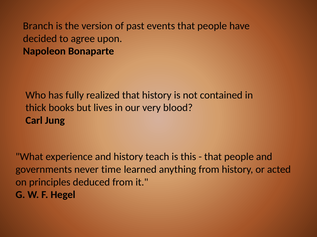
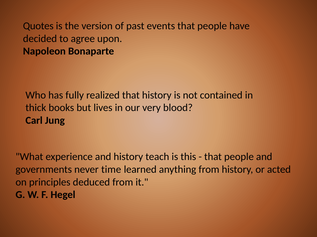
Branch: Branch -> Quotes
